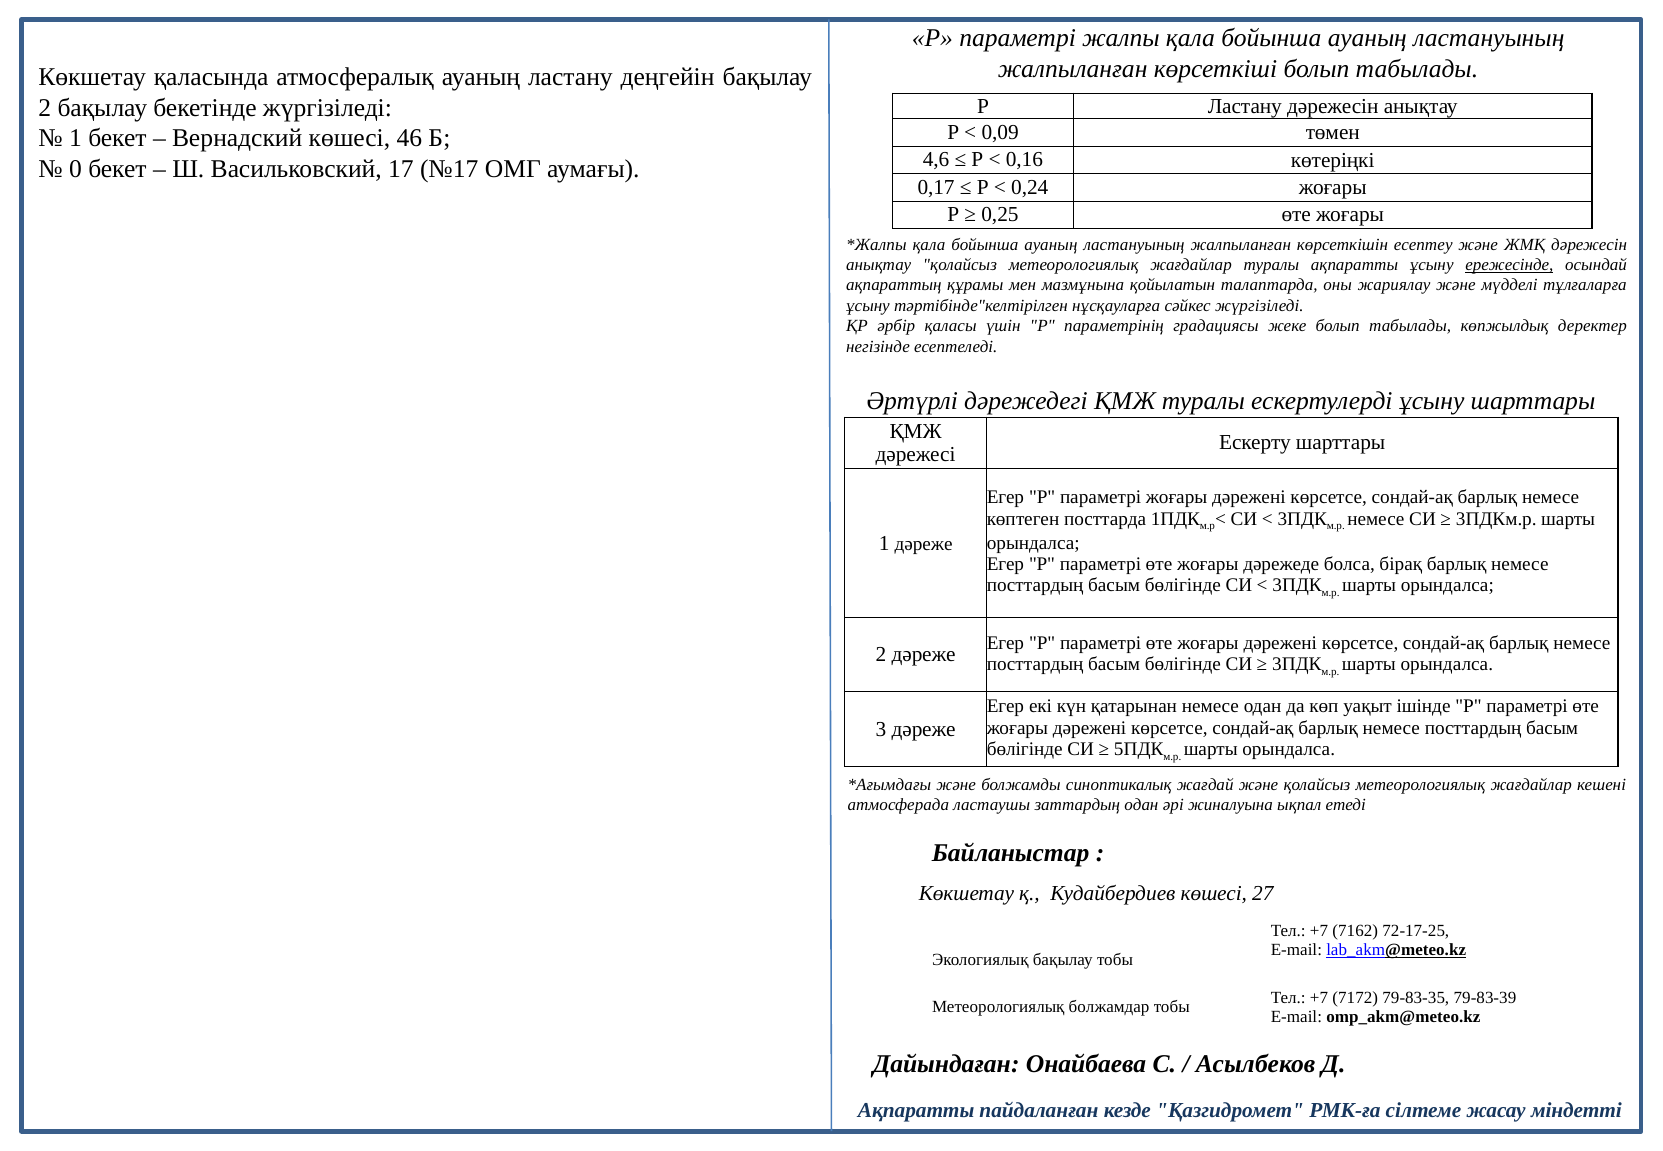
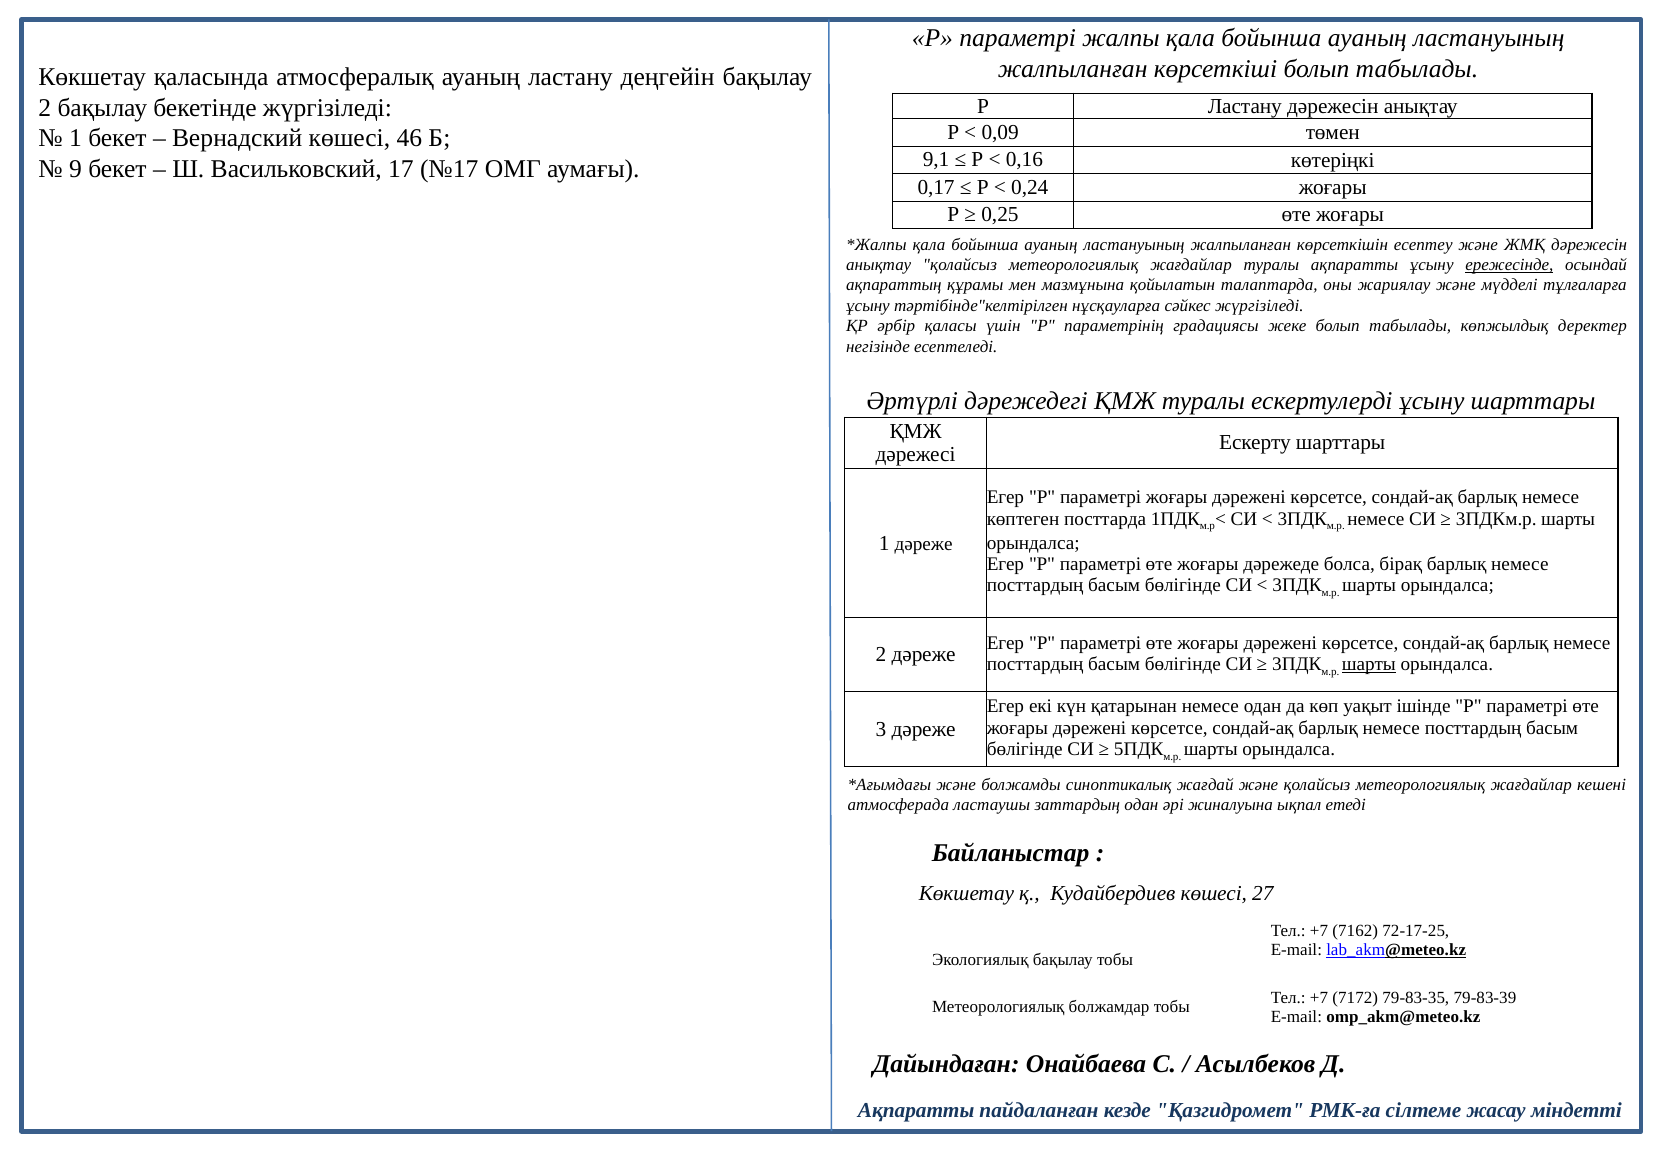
4,6: 4,6 -> 9,1
0: 0 -> 9
шарты at (1369, 664) underline: none -> present
